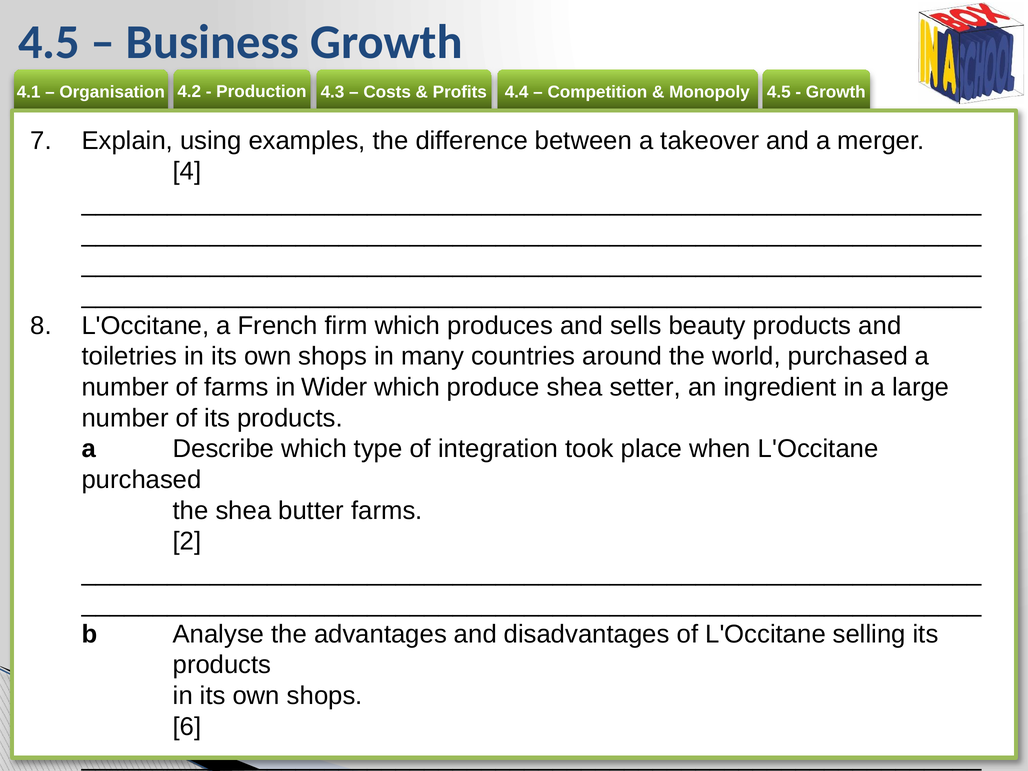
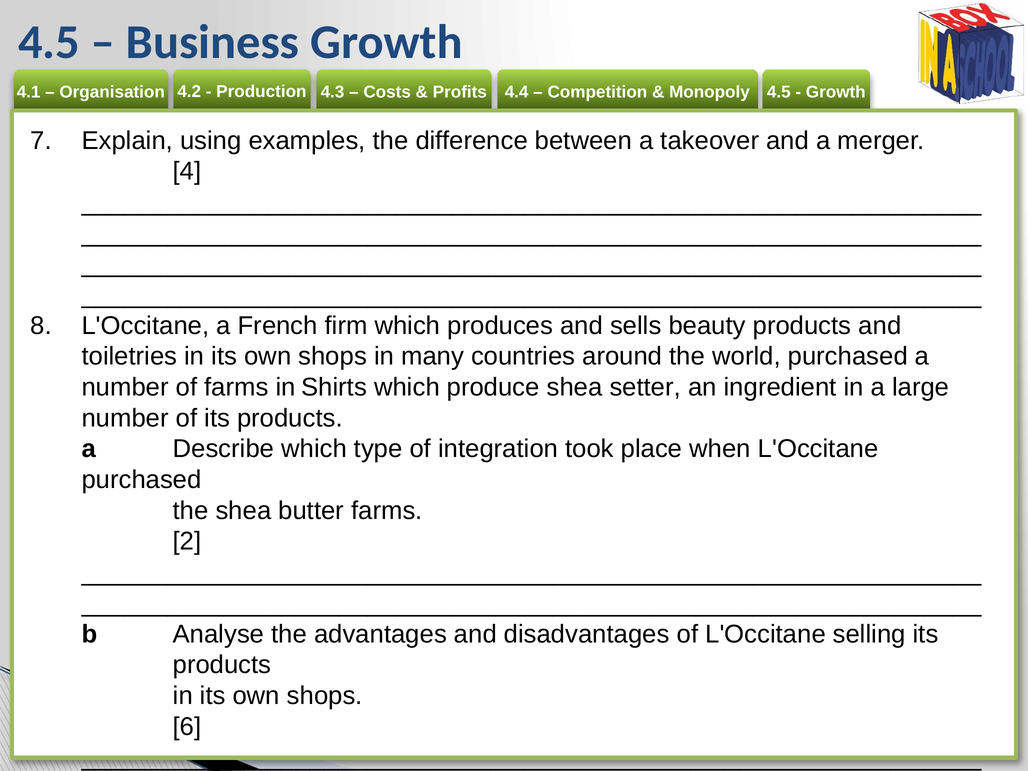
Wider: Wider -> Shirts
